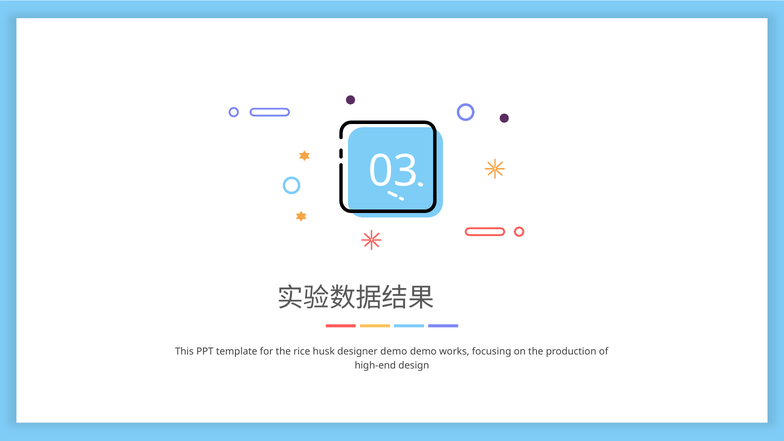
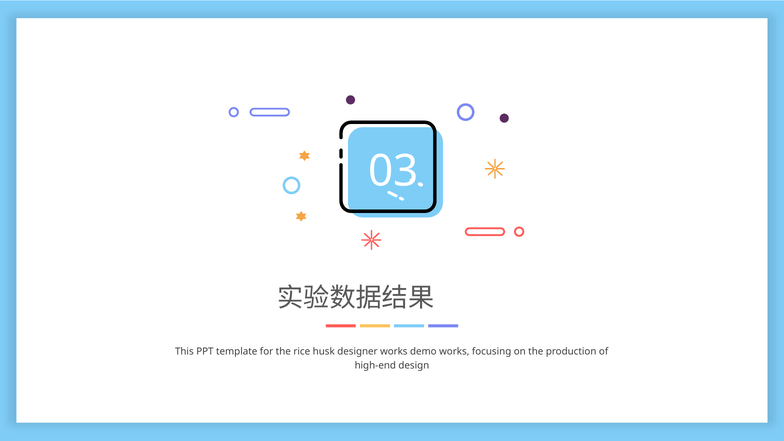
designer demo: demo -> works
